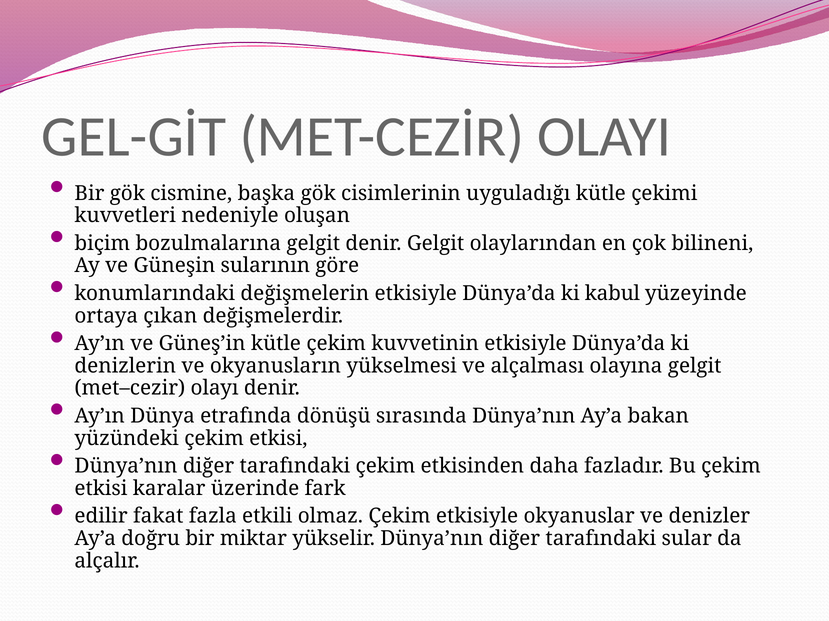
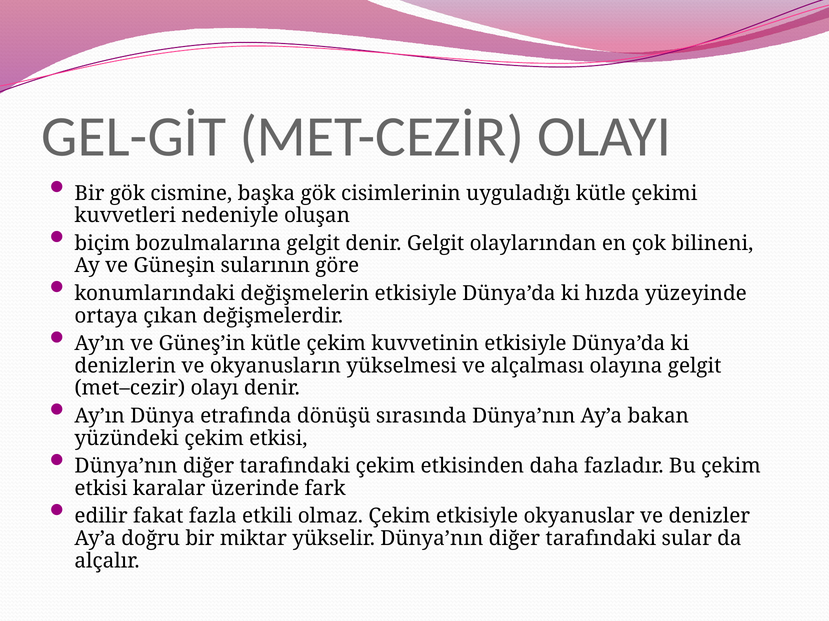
kabul: kabul -> hızda
